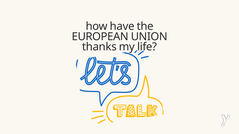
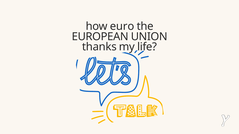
have: have -> euro
